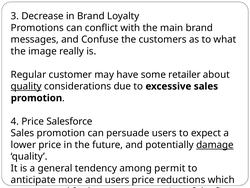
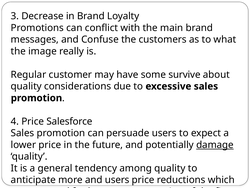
retailer: retailer -> survive
quality at (26, 86) underline: present -> none
among permit: permit -> quality
